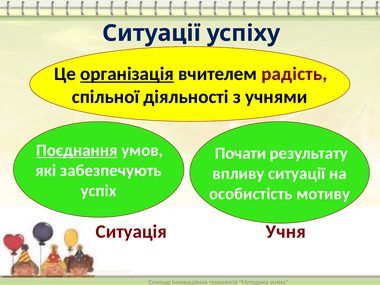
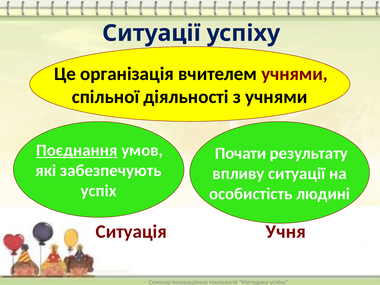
організація underline: present -> none
вчителем радість: радість -> учнями
мотиву: мотиву -> людині
